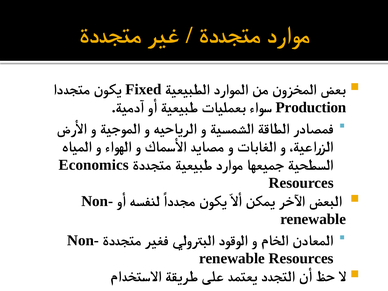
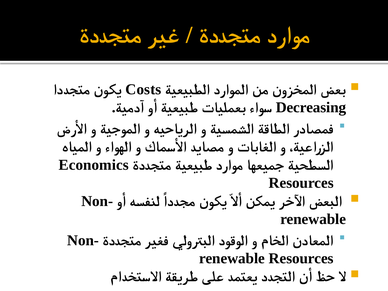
Fixed: Fixed -> Costs
Production: Production -> Decreasing
